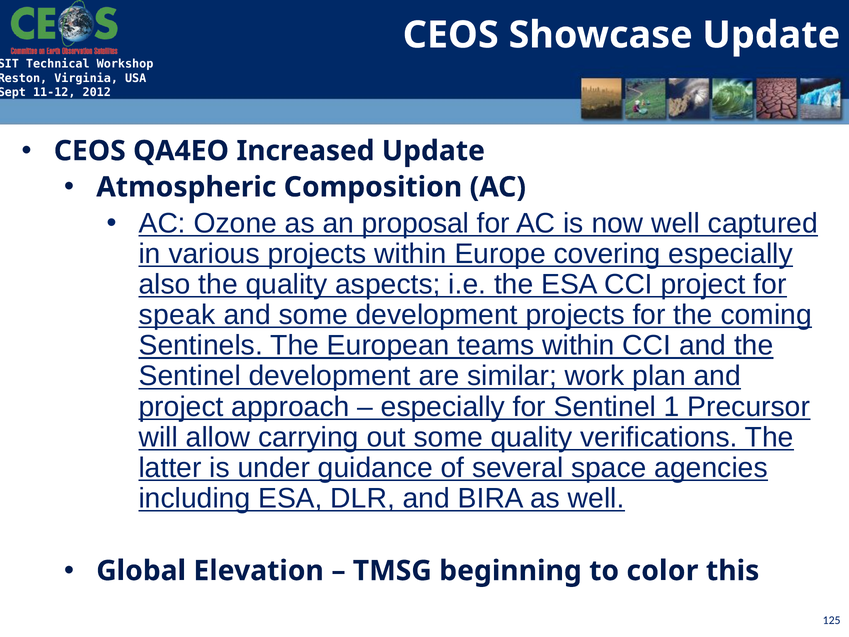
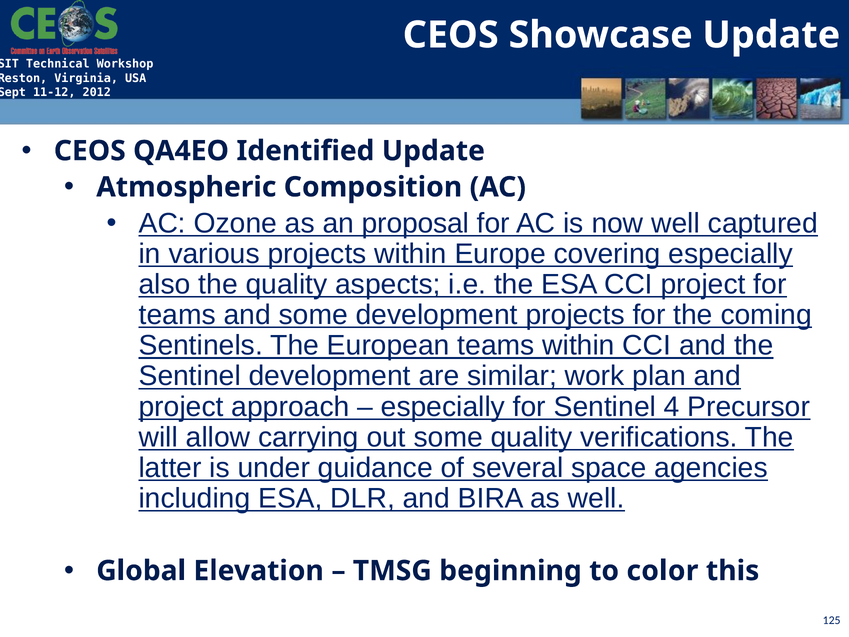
Increased: Increased -> Identified
speak at (177, 315): speak -> teams
1: 1 -> 4
